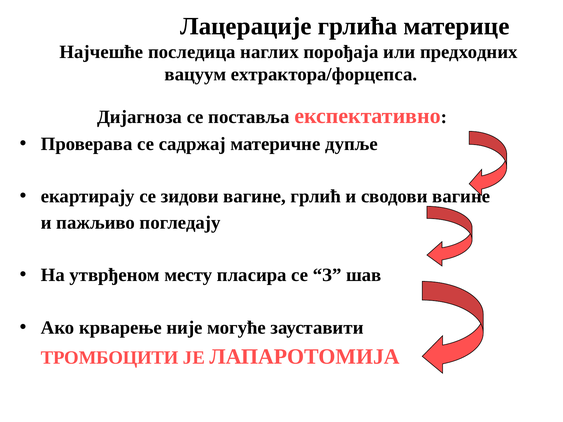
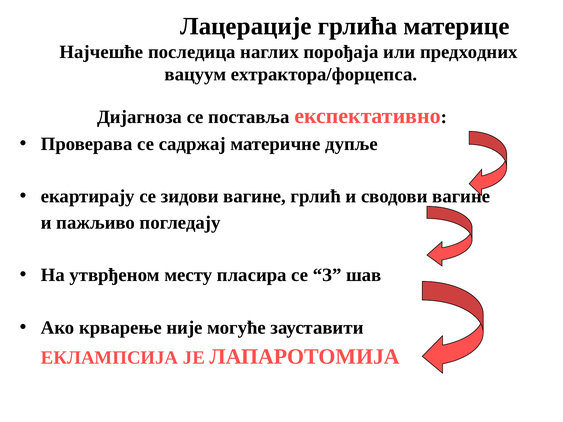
ТРОМБОЦИТИ: ТРОМБОЦИТИ -> ЕКЛАМПСИЈА
